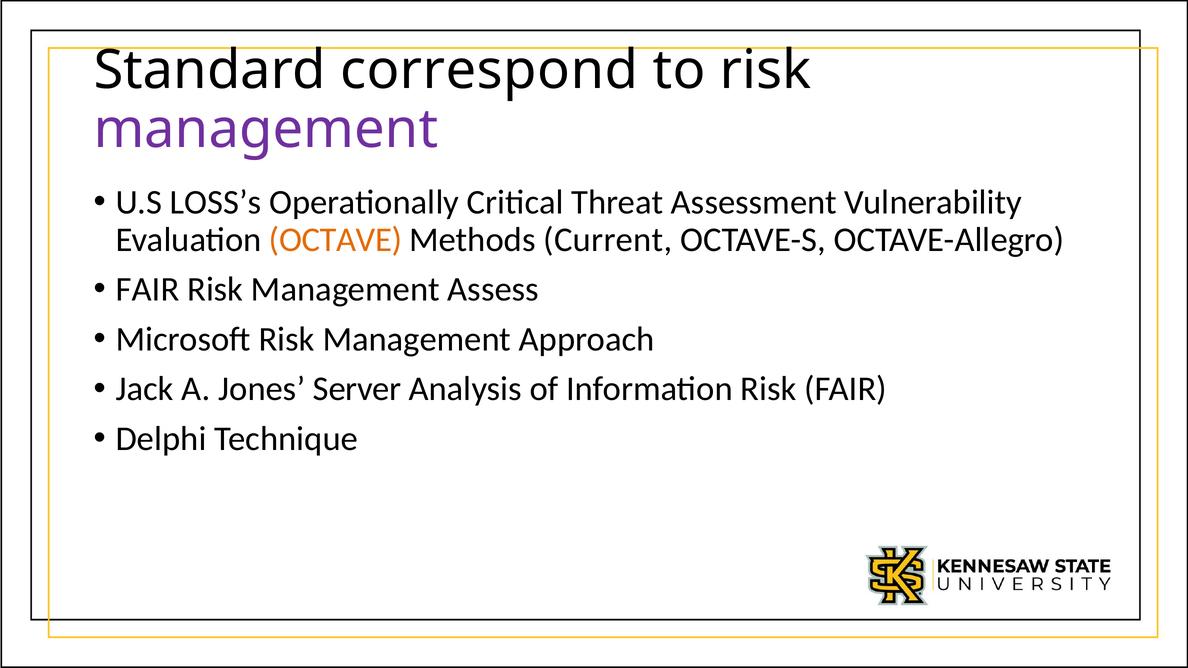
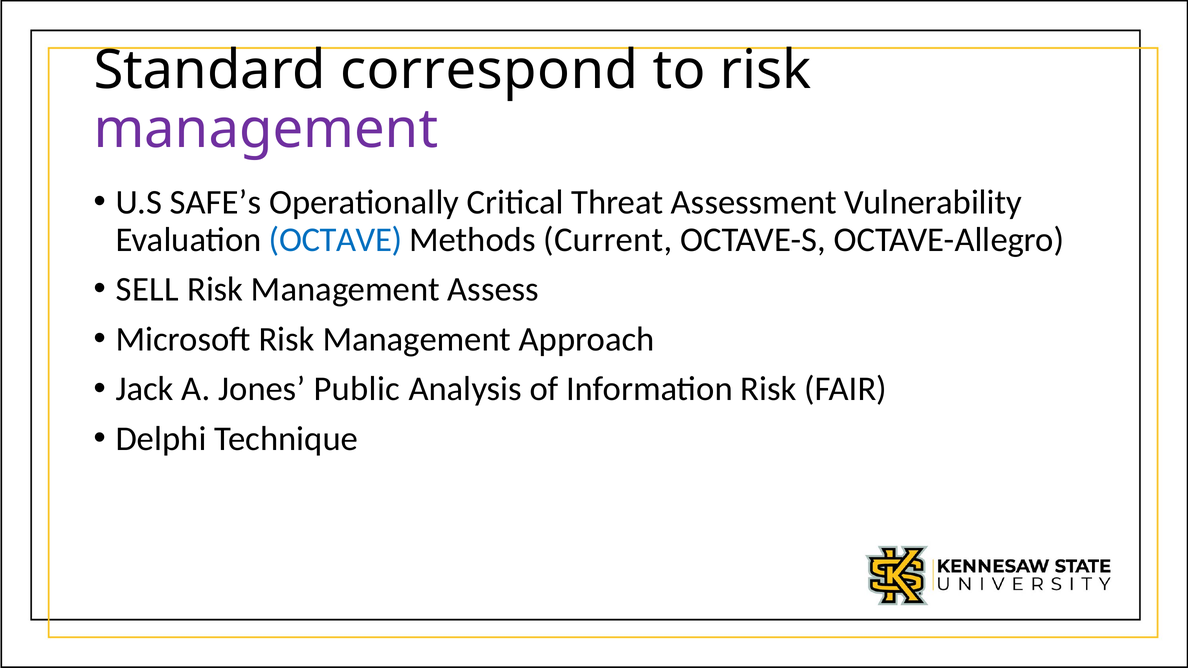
LOSS’s: LOSS’s -> SAFE’s
OCTAVE colour: orange -> blue
FAIR at (148, 290): FAIR -> SELL
Server: Server -> Public
